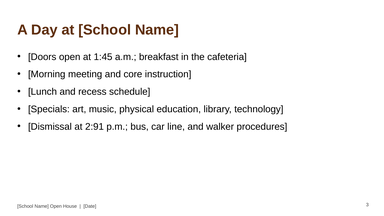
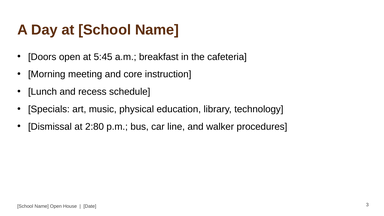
1:45: 1:45 -> 5:45
2:91: 2:91 -> 2:80
